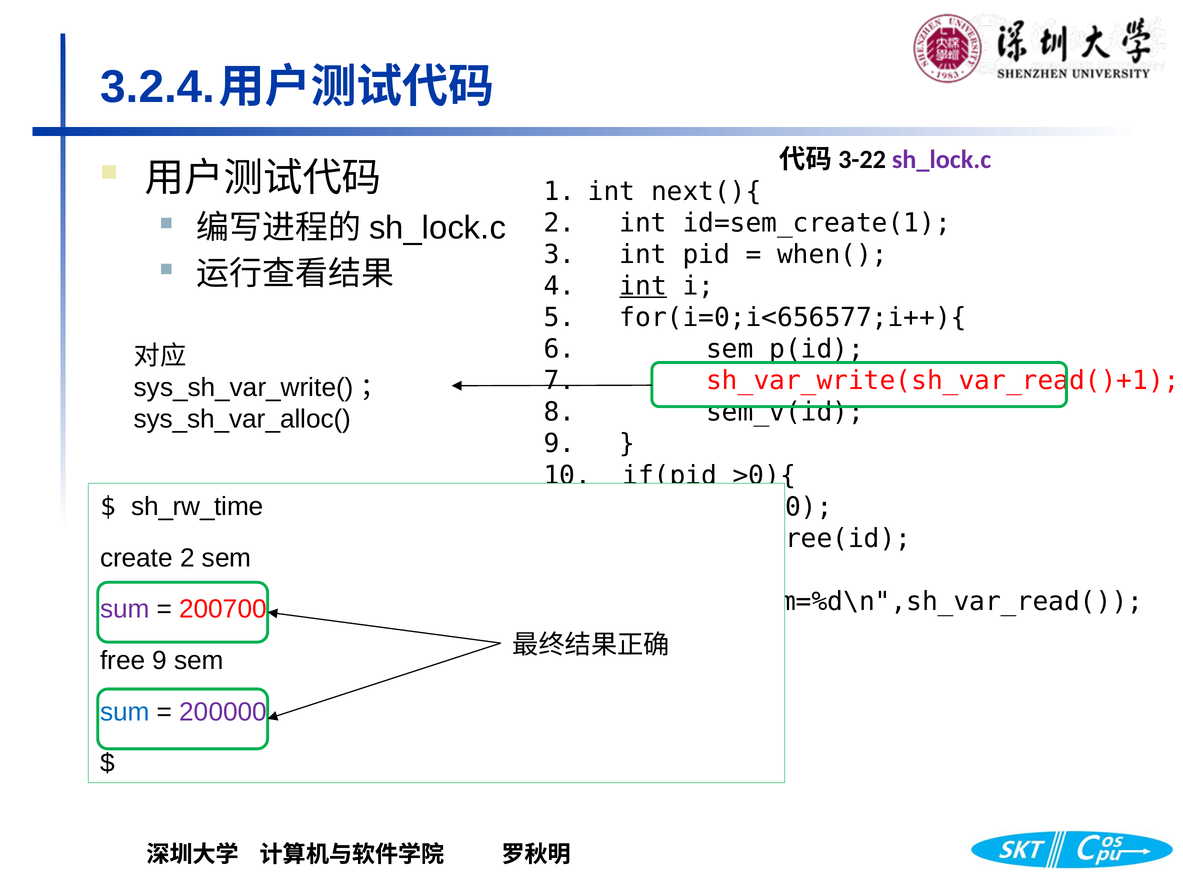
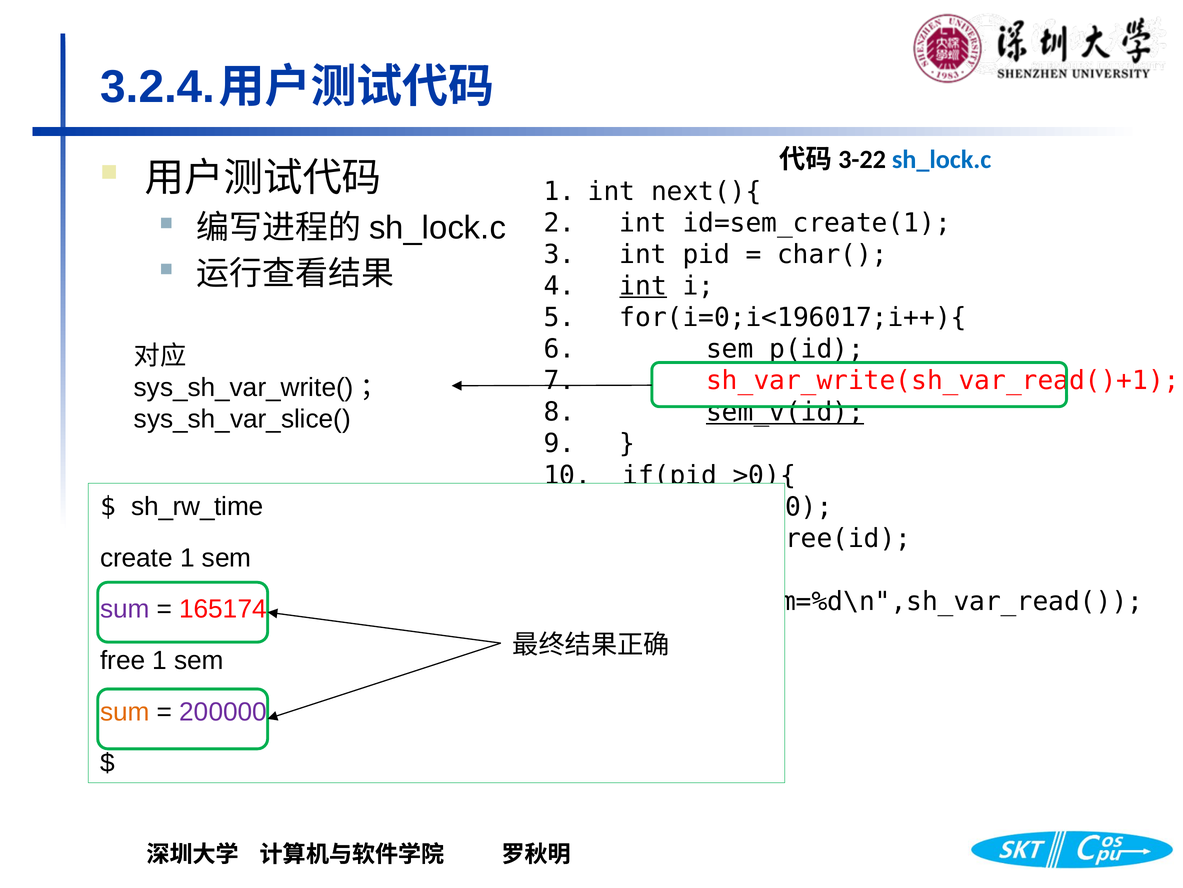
sh_lock.c colour: purple -> blue
when(: when( -> char(
for(i=0;i<656577;i++){: for(i=0;i<656577;i++){ -> for(i=0;i<196017;i++){
sem_v(id underline: none -> present
sys_sh_var_alloc(: sys_sh_var_alloc( -> sys_sh_var_slice(
create 2: 2 -> 1
200700: 200700 -> 165174
free 9: 9 -> 1
sum at (125, 711) colour: blue -> orange
